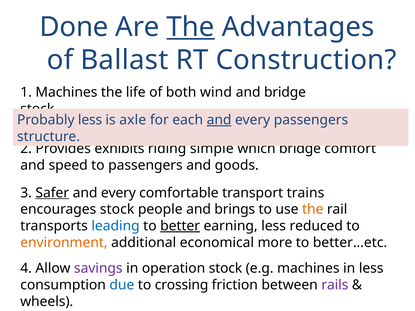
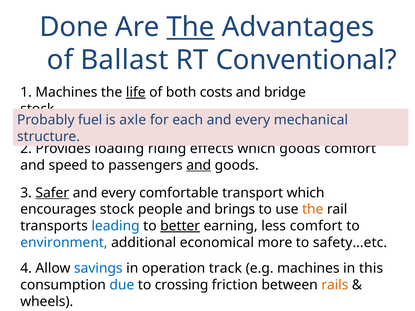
Construction: Construction -> Conventional
life underline: none -> present
wind: wind -> costs
Probably less: less -> fuel
and at (219, 120) underline: present -> none
every passengers: passengers -> mechanical
exhibits: exhibits -> loading
simple: simple -> effects
which bridge: bridge -> goods
and at (199, 165) underline: none -> present
transport trains: trains -> which
less reduced: reduced -> comfort
environment colour: orange -> blue
better…etc: better…etc -> safety…etc
savings colour: purple -> blue
operation stock: stock -> track
in less: less -> this
rails colour: purple -> orange
